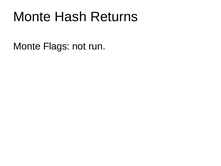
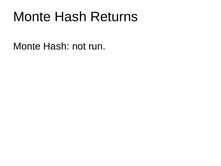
Flags at (56, 46): Flags -> Hash
